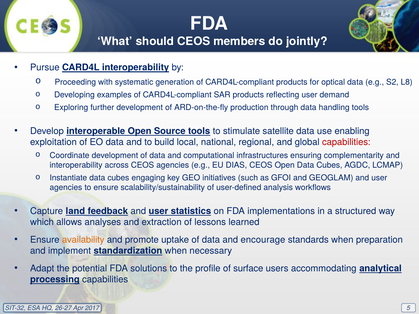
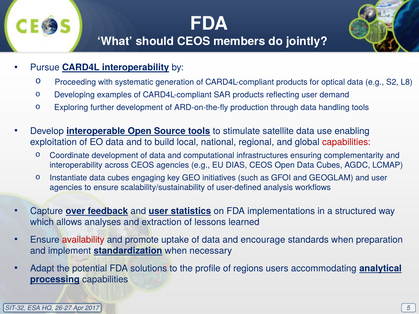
land: land -> over
availability colour: orange -> red
surface: surface -> regions
